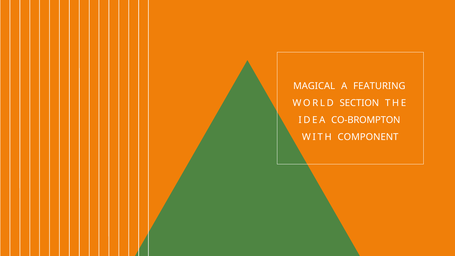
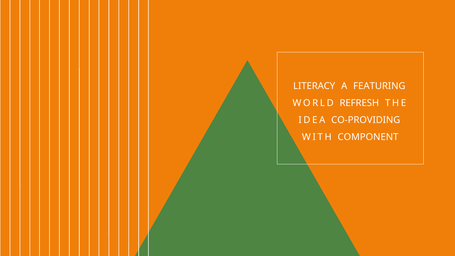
MAGICAL: MAGICAL -> LITERACY
SECTION: SECTION -> REFRESH
CO-BROMPTON: CO-BROMPTON -> CO-PROVIDING
